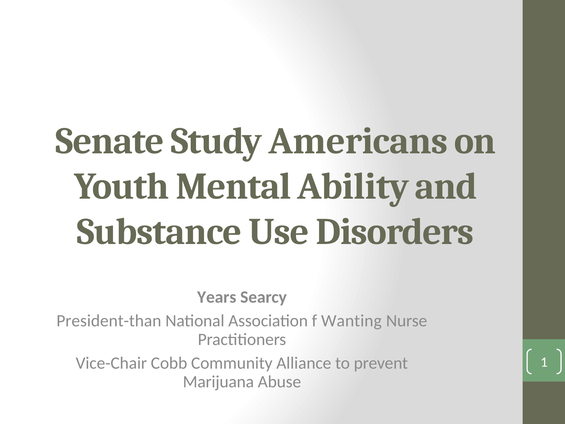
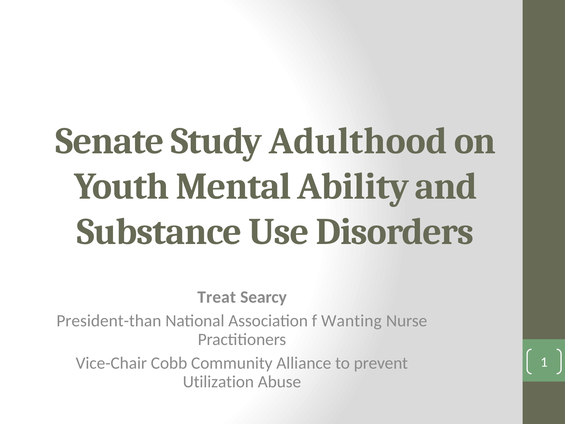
Americans: Americans -> Adulthood
Years: Years -> Treat
Marijuana: Marijuana -> Utilization
